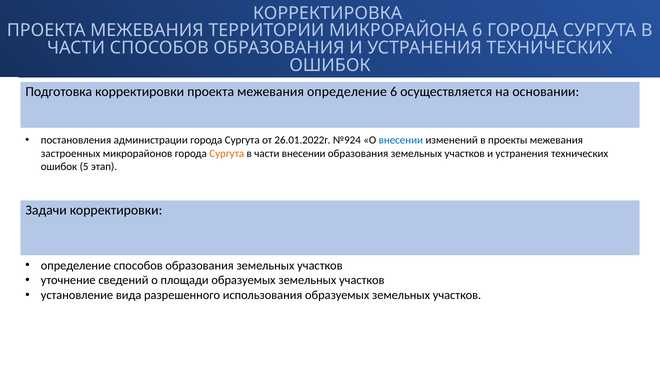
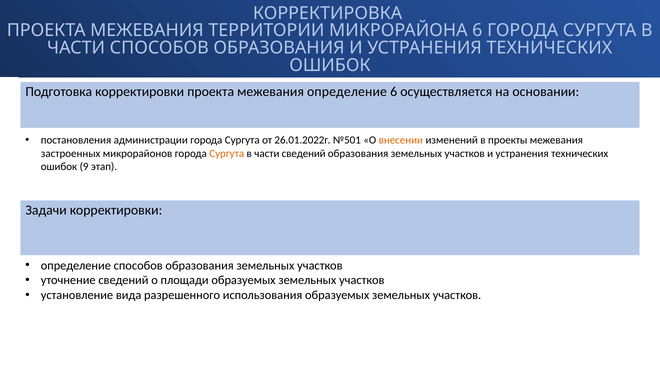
№924: №924 -> №501
внесении at (401, 140) colour: blue -> orange
части внесении: внесении -> сведений
5: 5 -> 9
